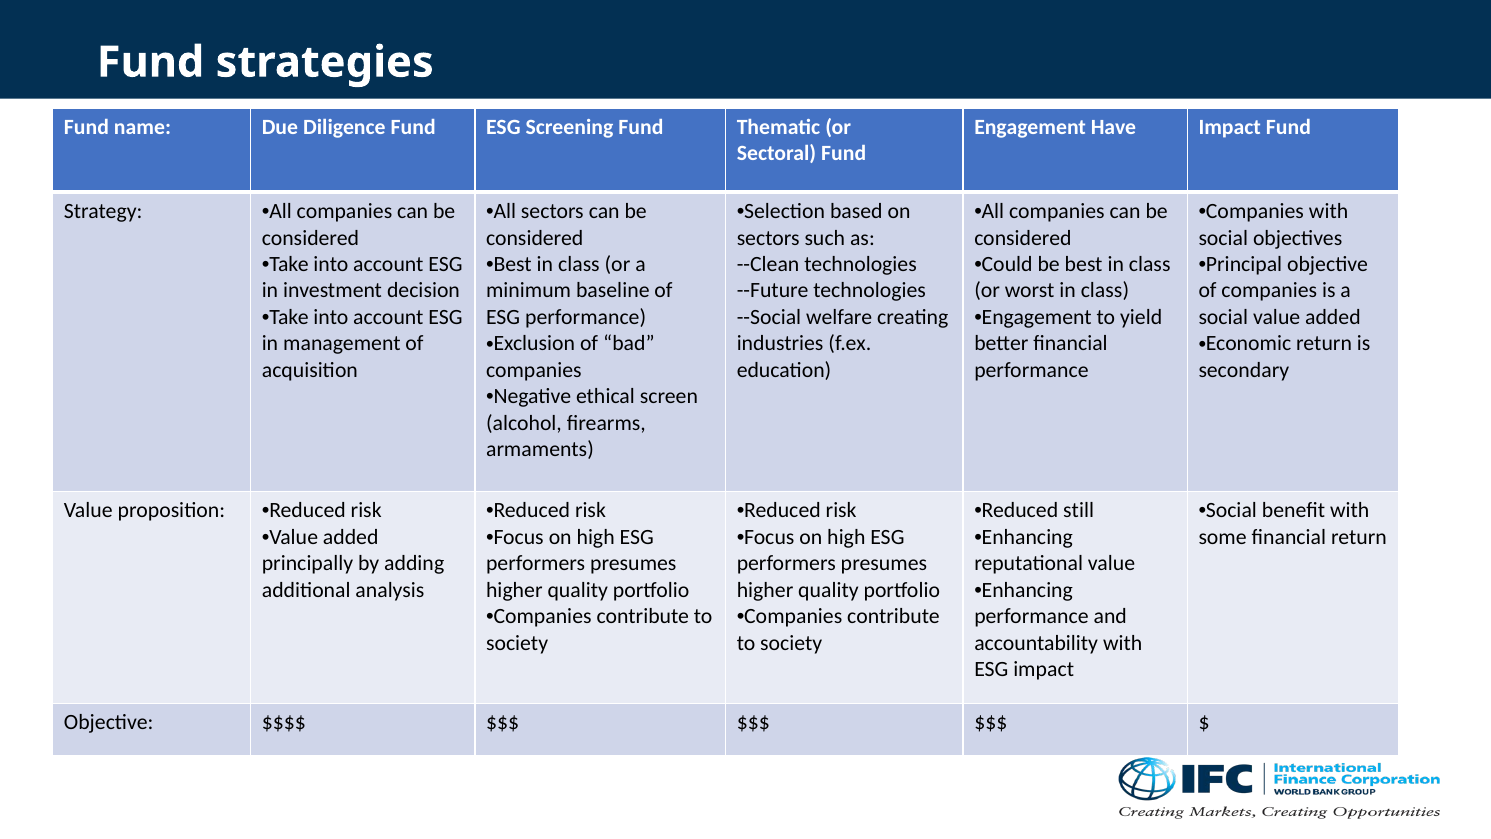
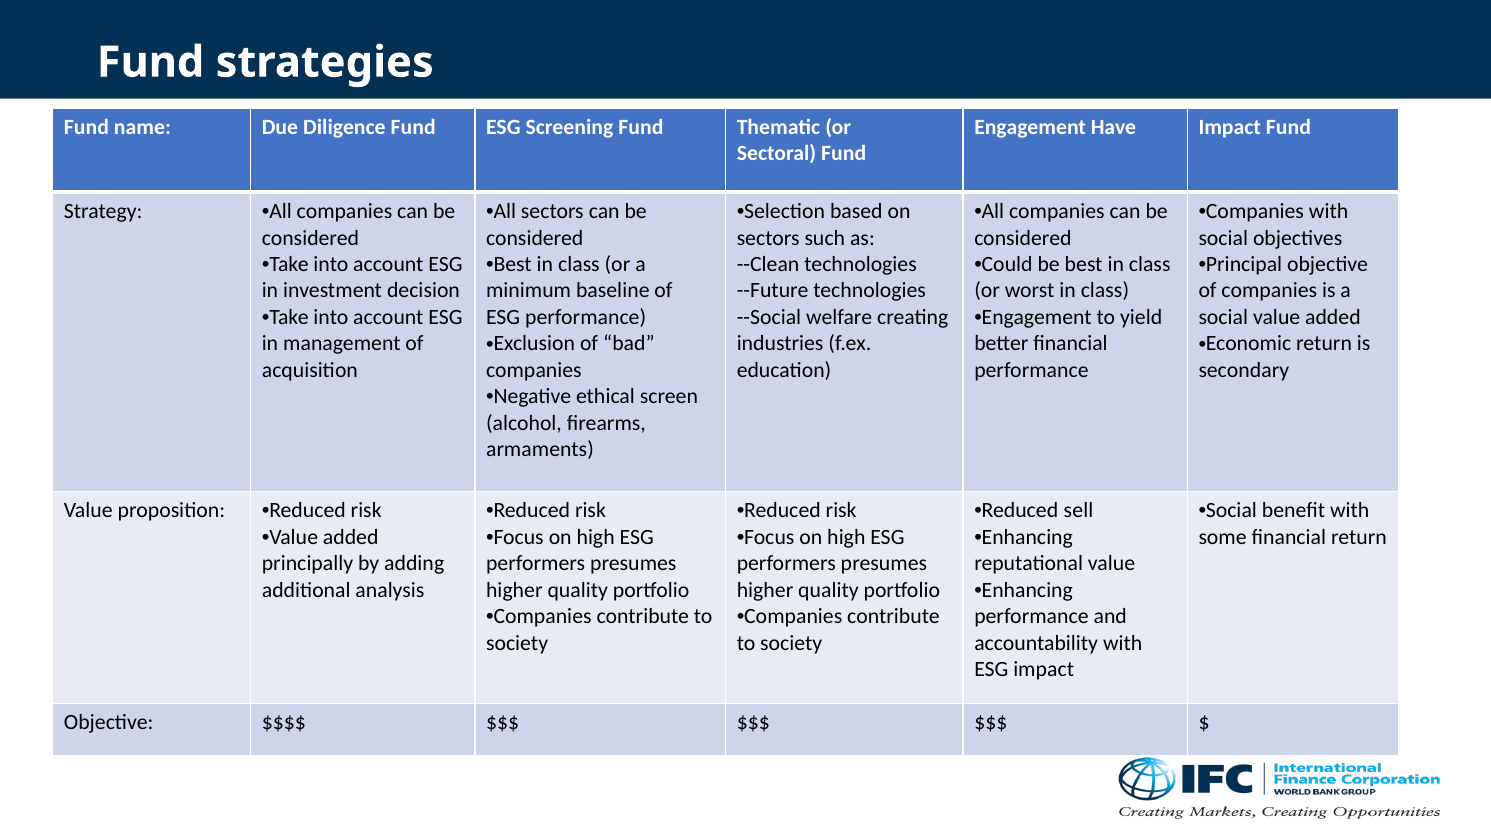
still: still -> sell
